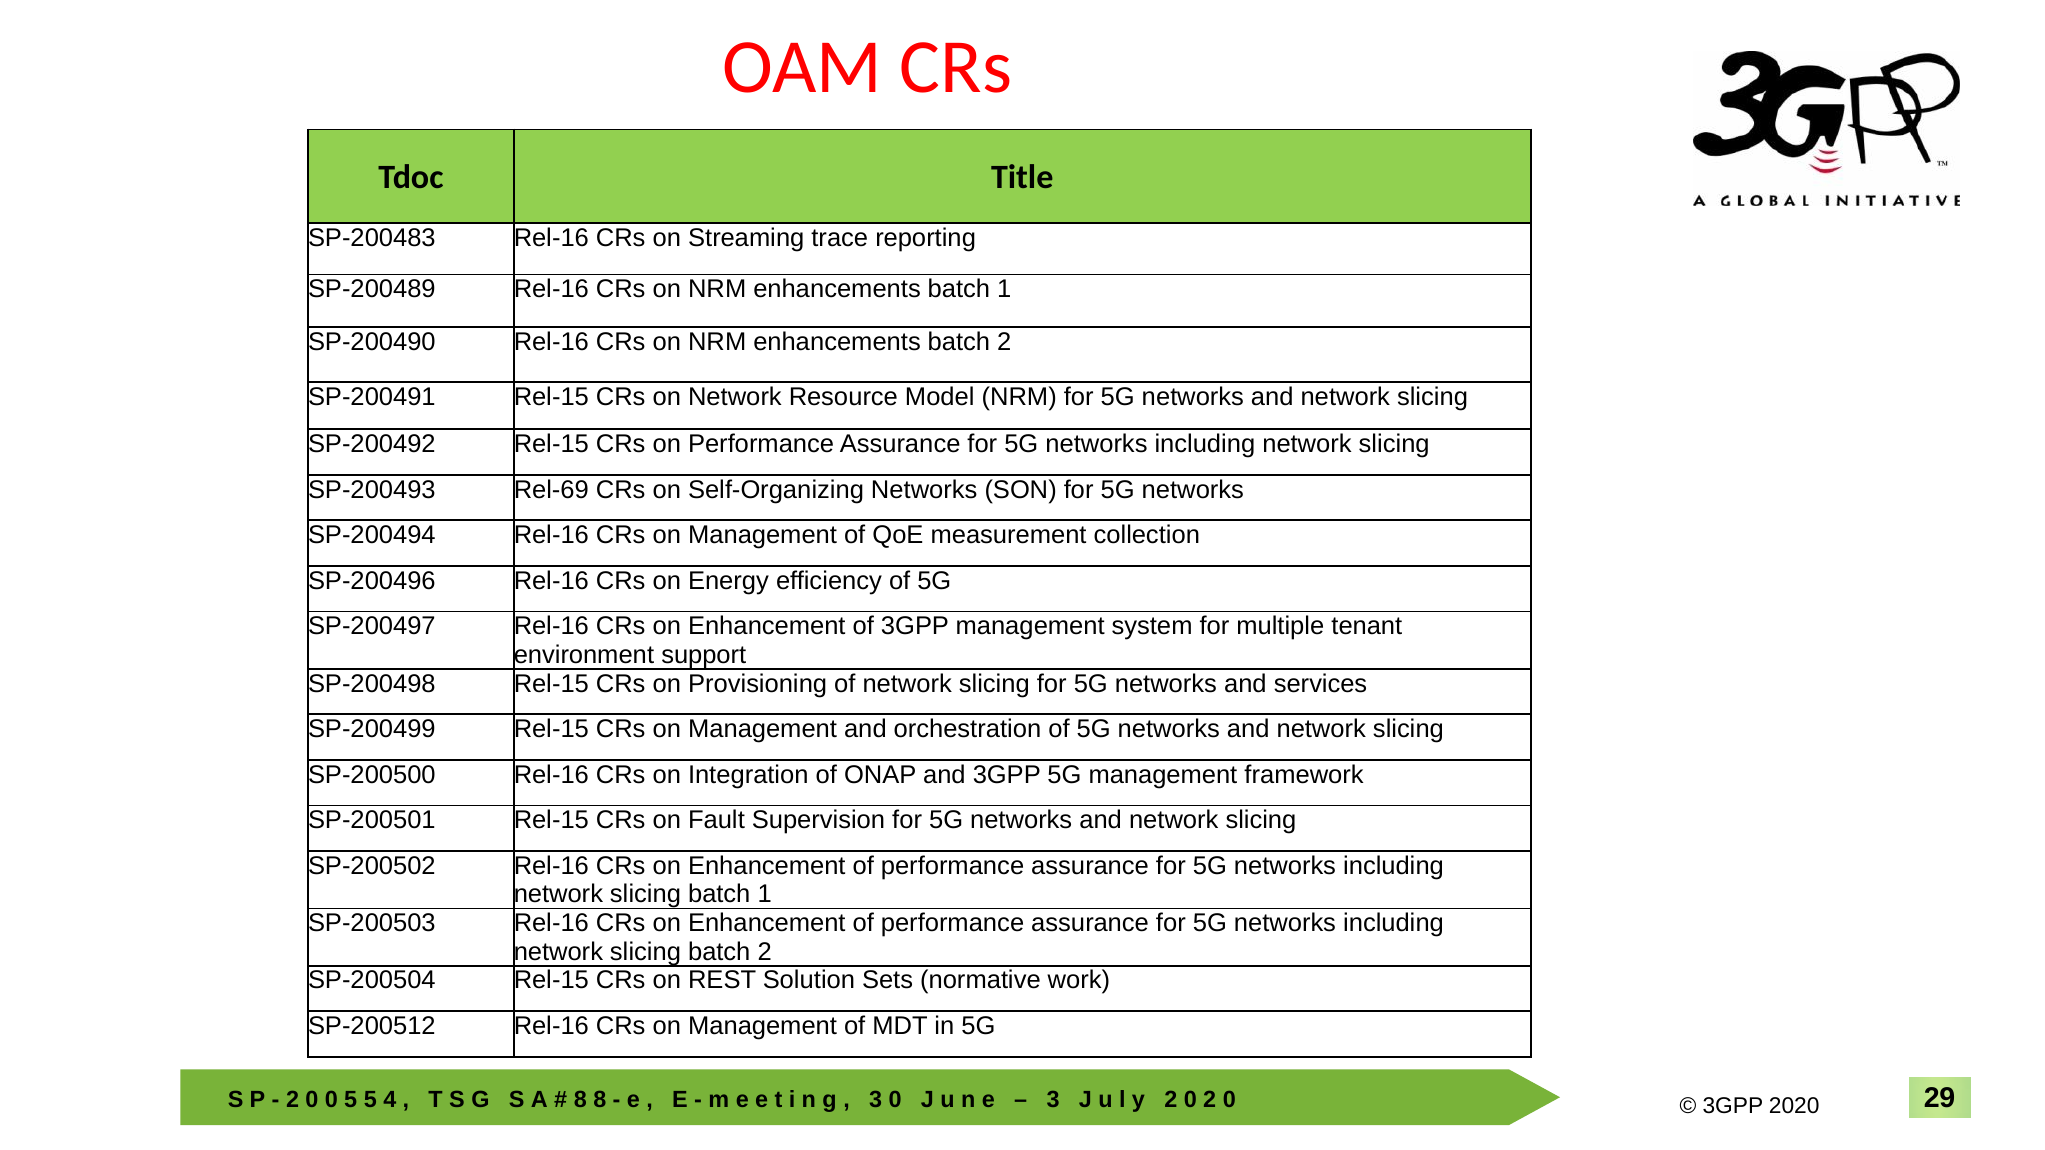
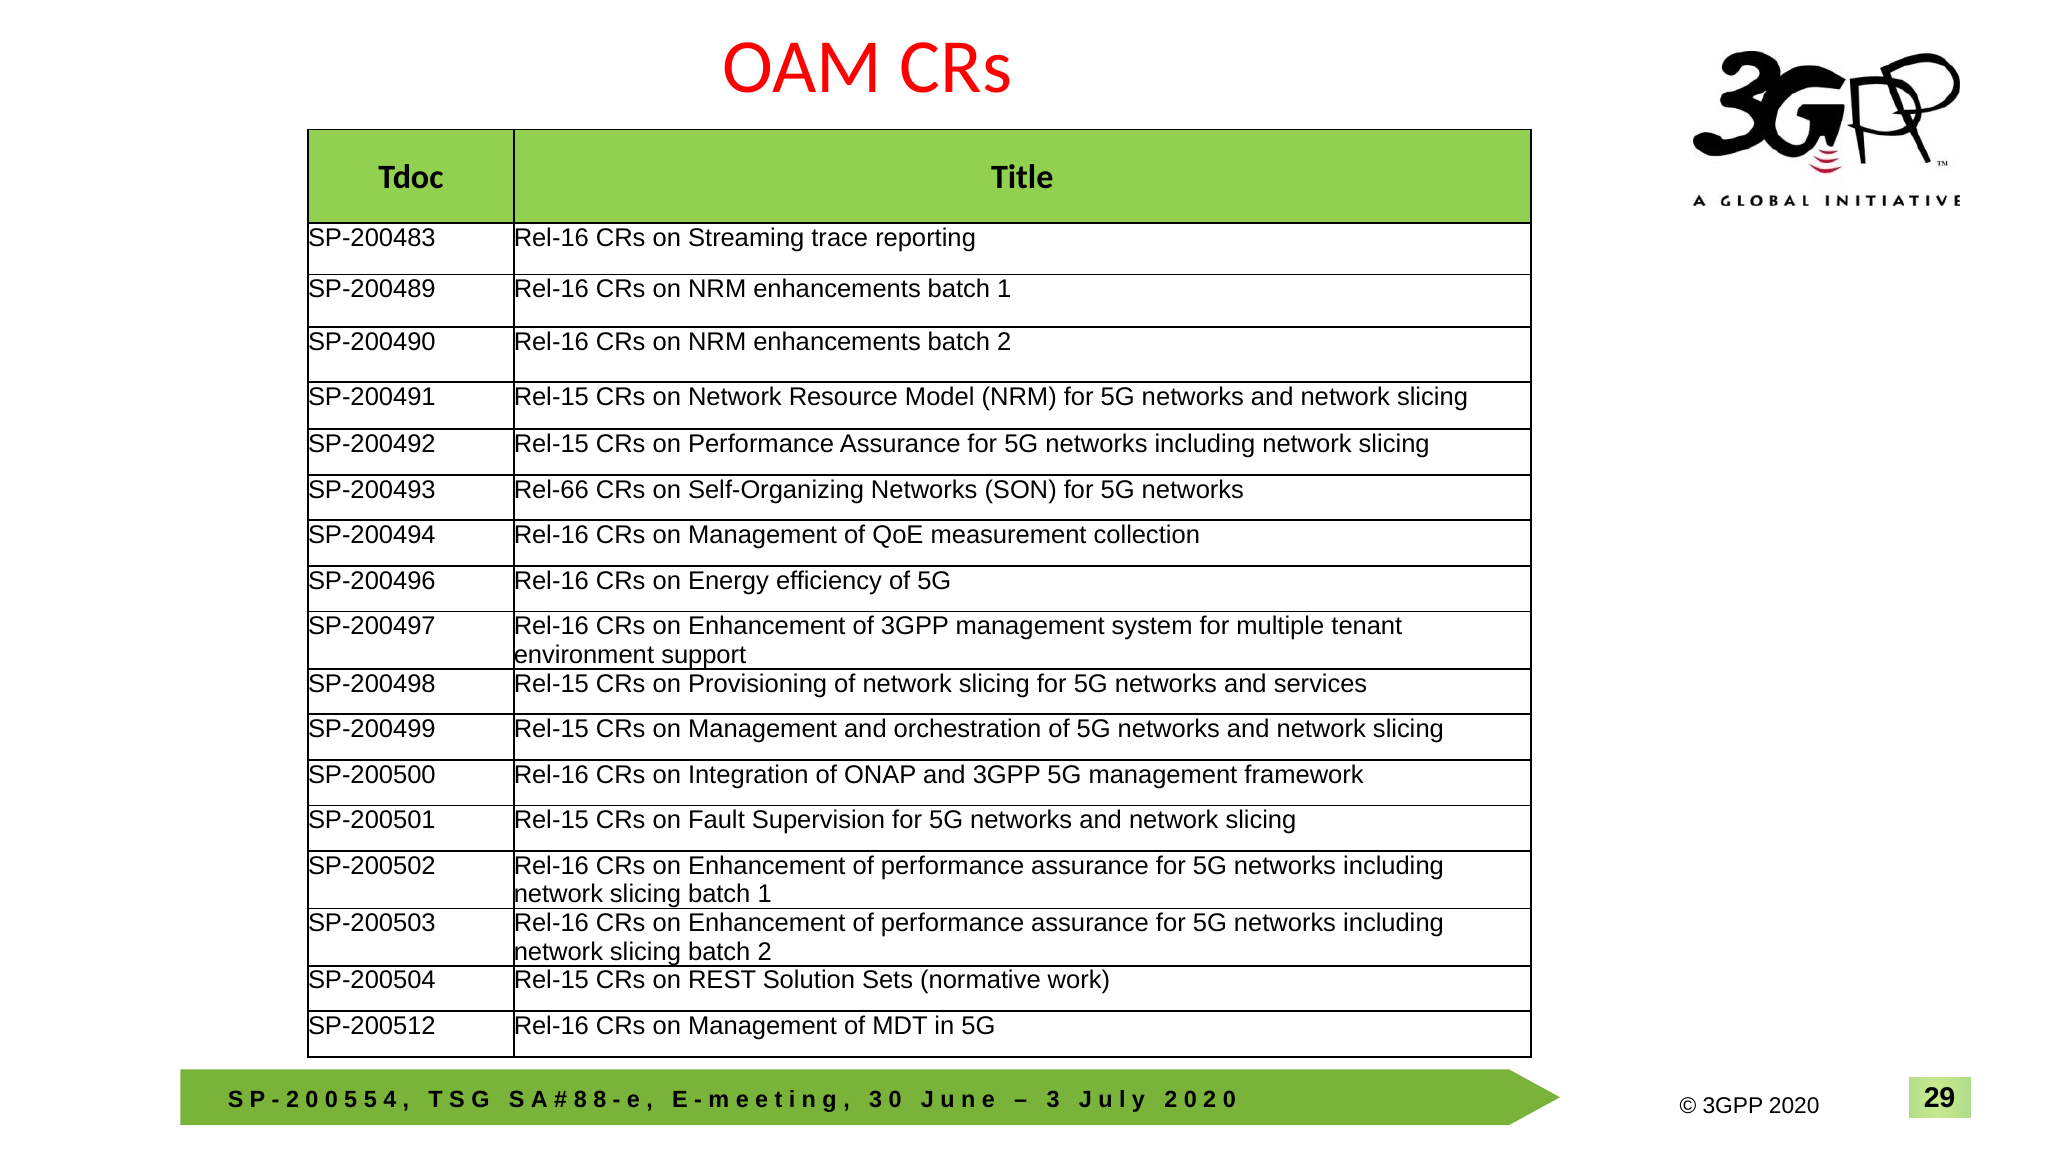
Rel-69: Rel-69 -> Rel-66
